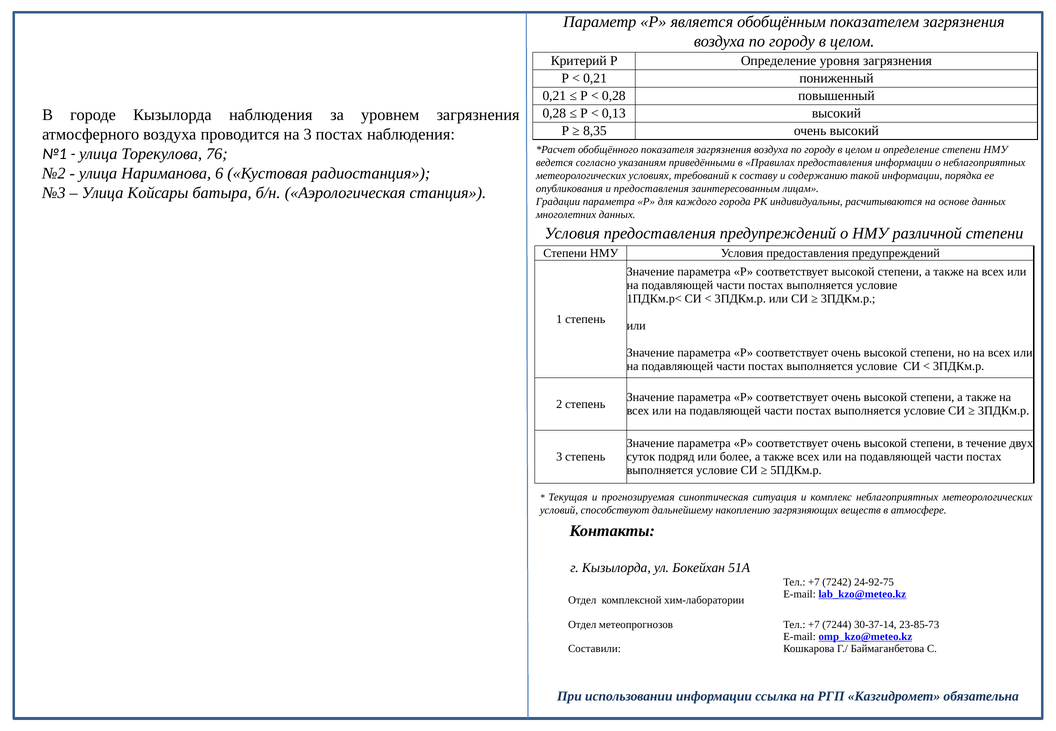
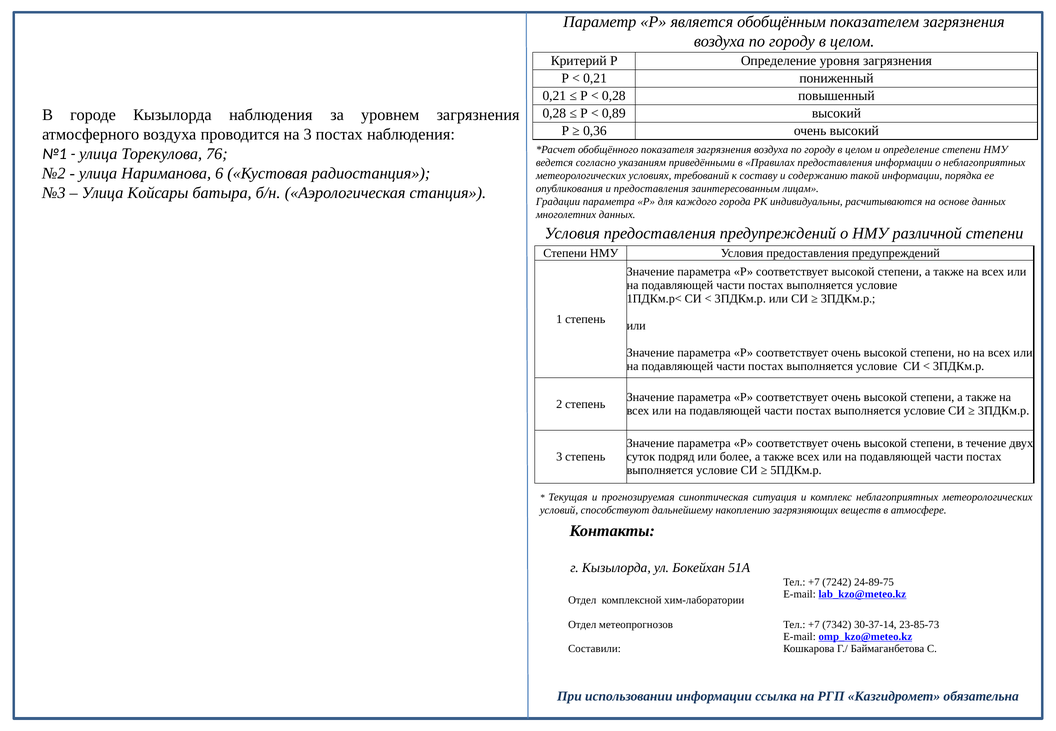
0,13: 0,13 -> 0,89
8,35: 8,35 -> 0,36
24-92-75: 24-92-75 -> 24-89-75
7244: 7244 -> 7342
